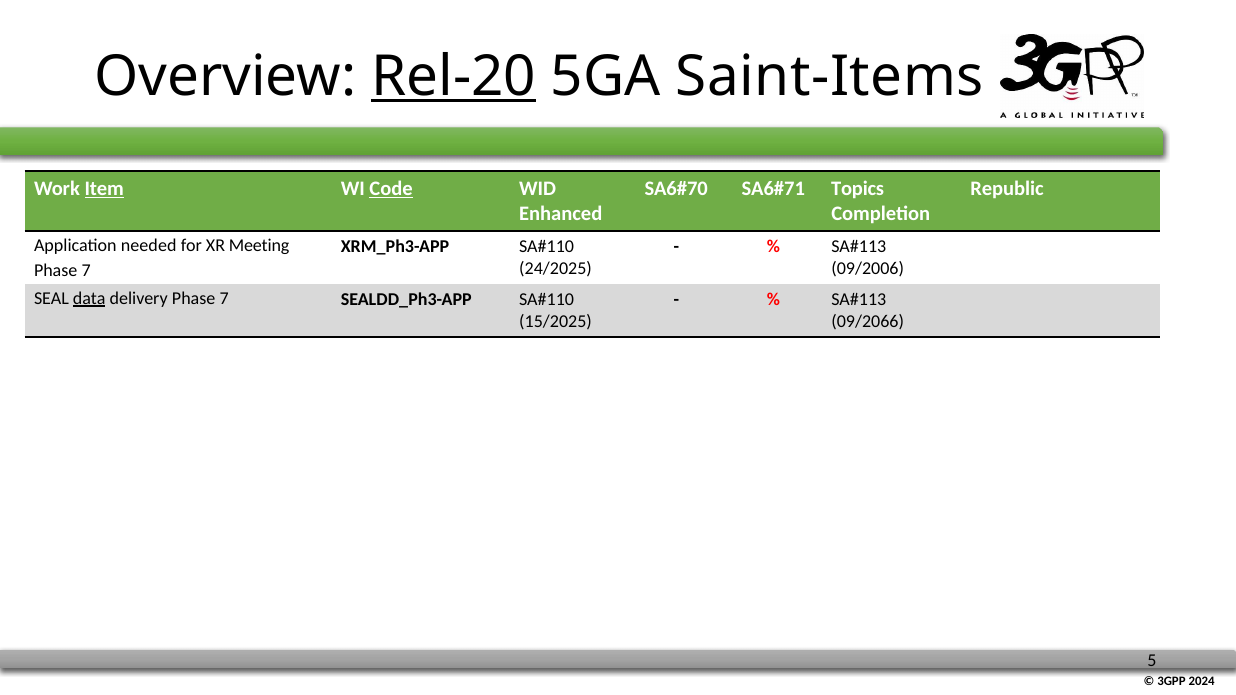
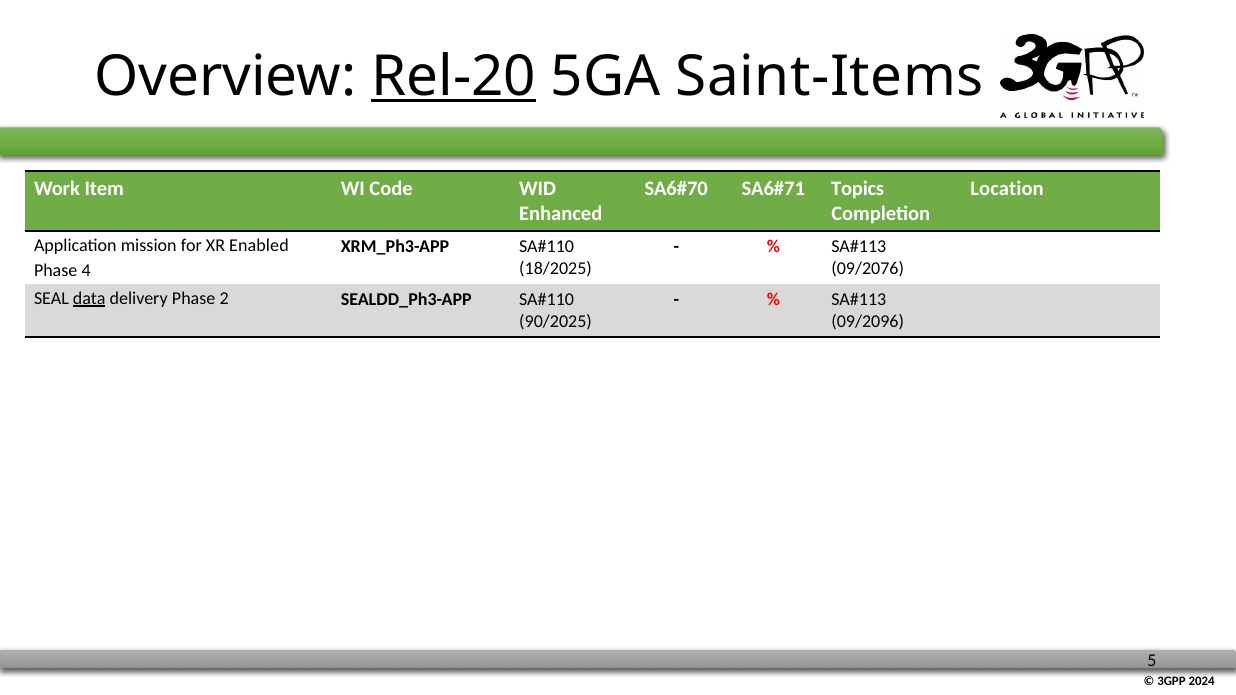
Item underline: present -> none
Code underline: present -> none
Republic: Republic -> Location
needed: needed -> mission
Meeting: Meeting -> Enabled
24/2025: 24/2025 -> 18/2025
09/2006: 09/2006 -> 09/2076
7 at (86, 271): 7 -> 4
delivery Phase 7: 7 -> 2
15/2025: 15/2025 -> 90/2025
09/2066: 09/2066 -> 09/2096
